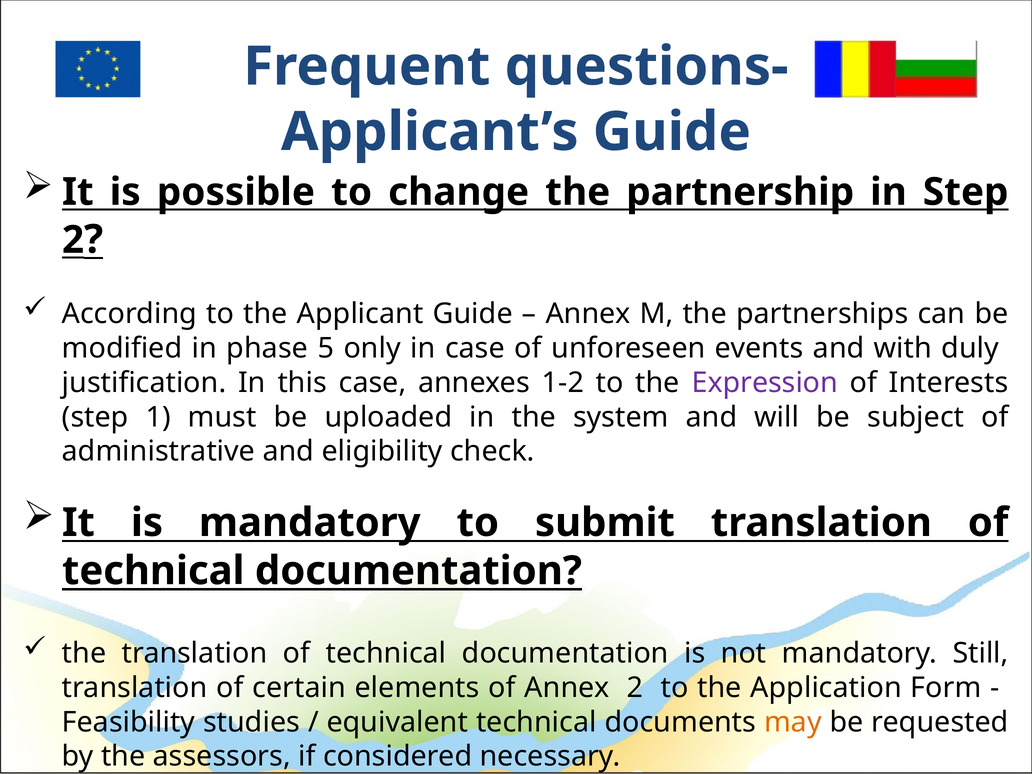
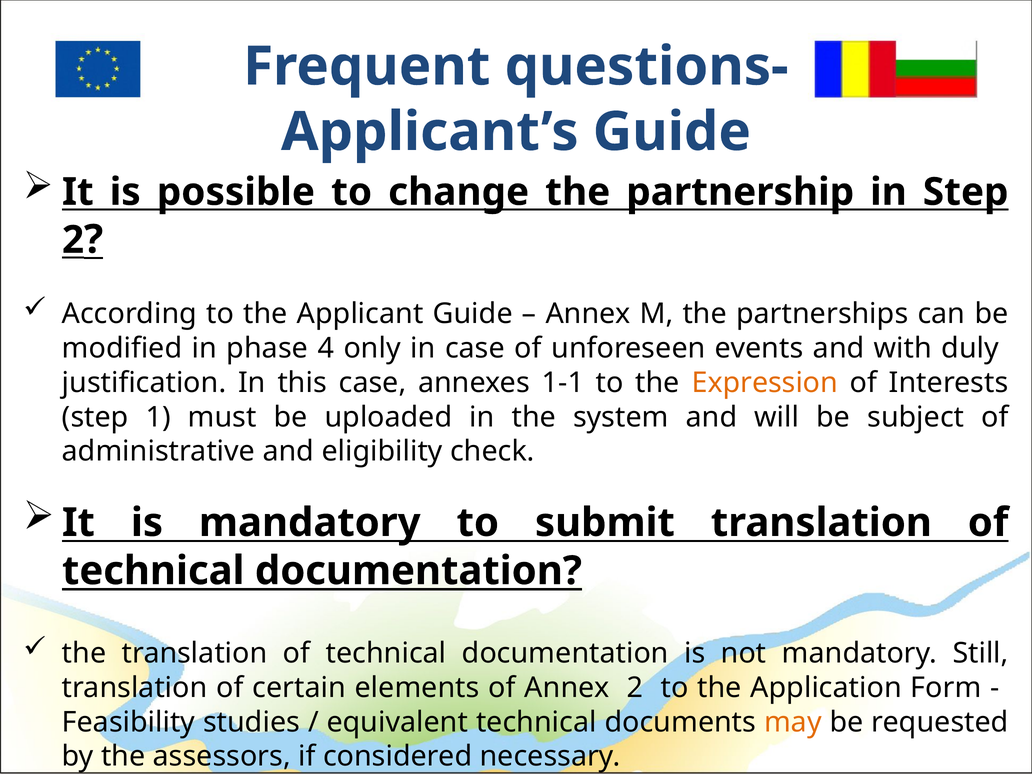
5: 5 -> 4
1-2: 1-2 -> 1-1
Expression colour: purple -> orange
